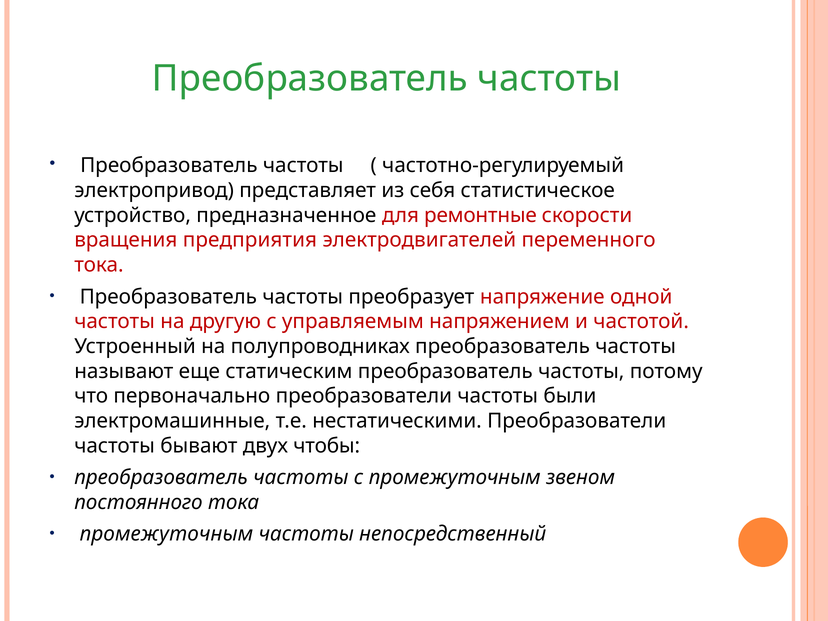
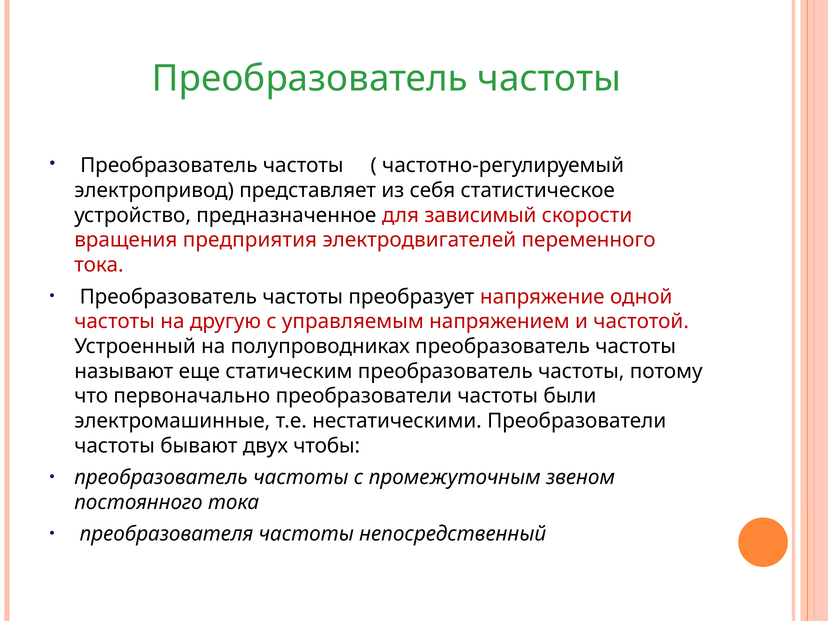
ремонтные: ремонтные -> зависимый
промежуточным at (166, 534): промежуточным -> преобразователя
